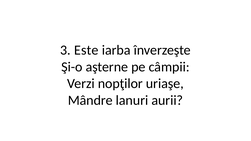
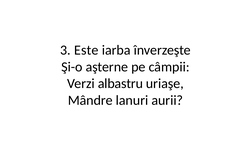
nopţilor: nopţilor -> albastru
